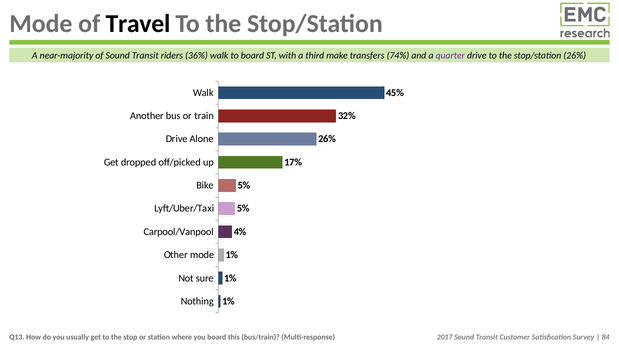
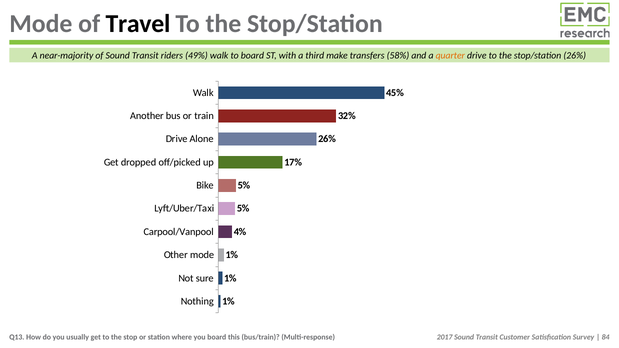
36%: 36% -> 49%
74%: 74% -> 58%
quarter colour: purple -> orange
